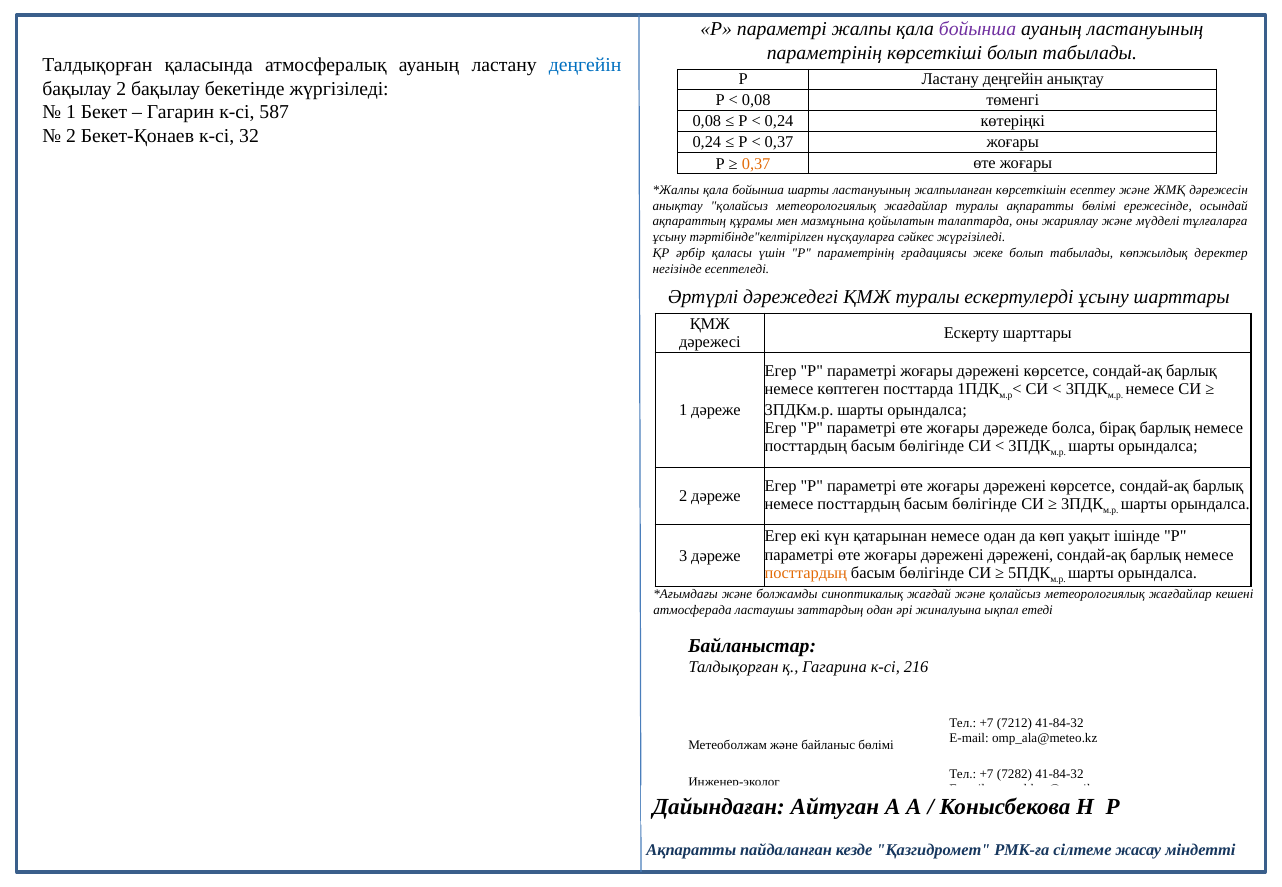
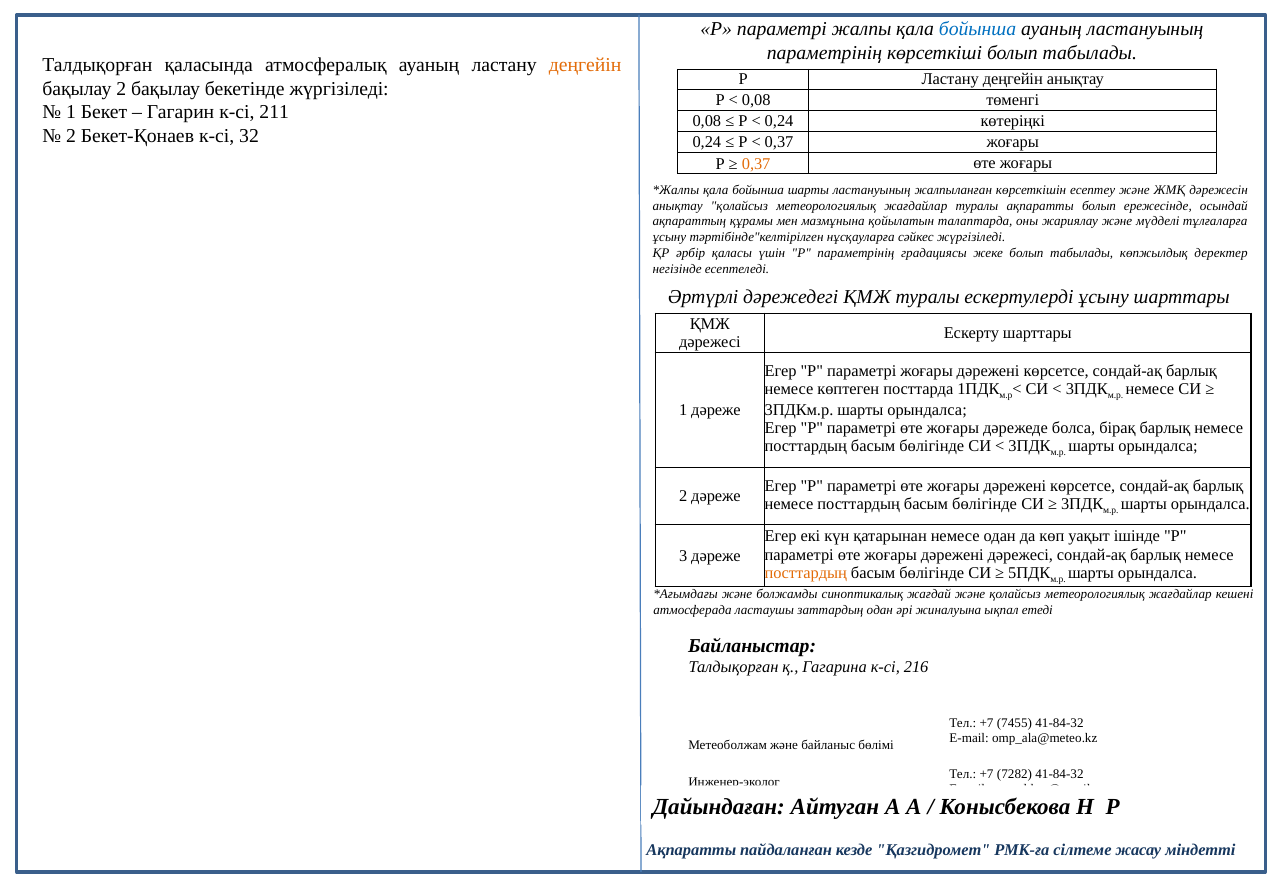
бойынша at (978, 29) colour: purple -> blue
деңгейін at (585, 65) colour: blue -> orange
587: 587 -> 211
ақпаратты бөлімі: бөлімі -> болып
дәрежені дәрежені: дәрежені -> дәрежесі
7212: 7212 -> 7455
